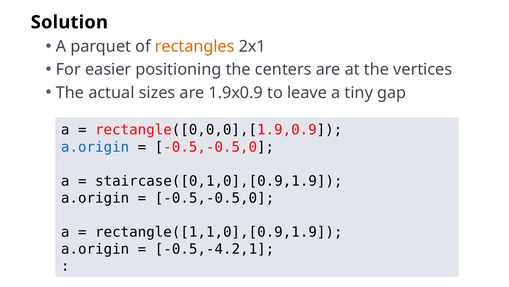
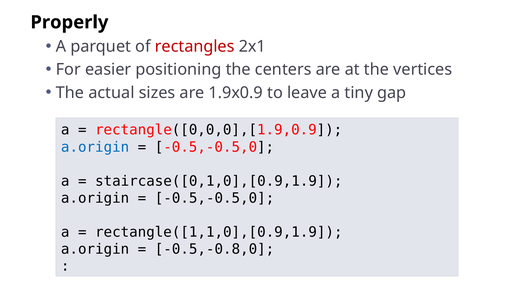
Solution: Solution -> Properly
rectangles colour: orange -> red
-0.5,-4.2,1: -0.5,-4.2,1 -> -0.5,-0.8,0
